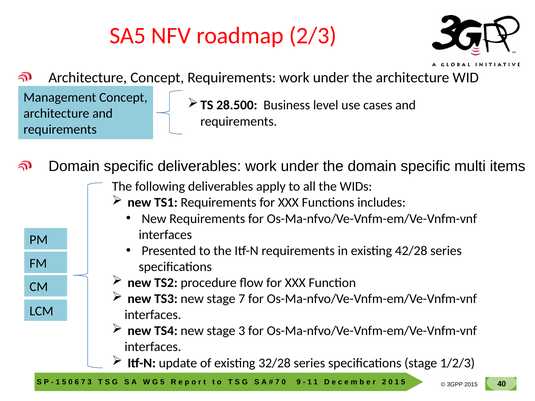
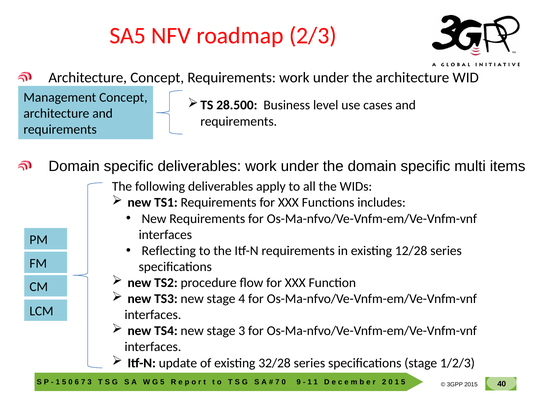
Presented: Presented -> Reflecting
42/28: 42/28 -> 12/28
stage 7: 7 -> 4
